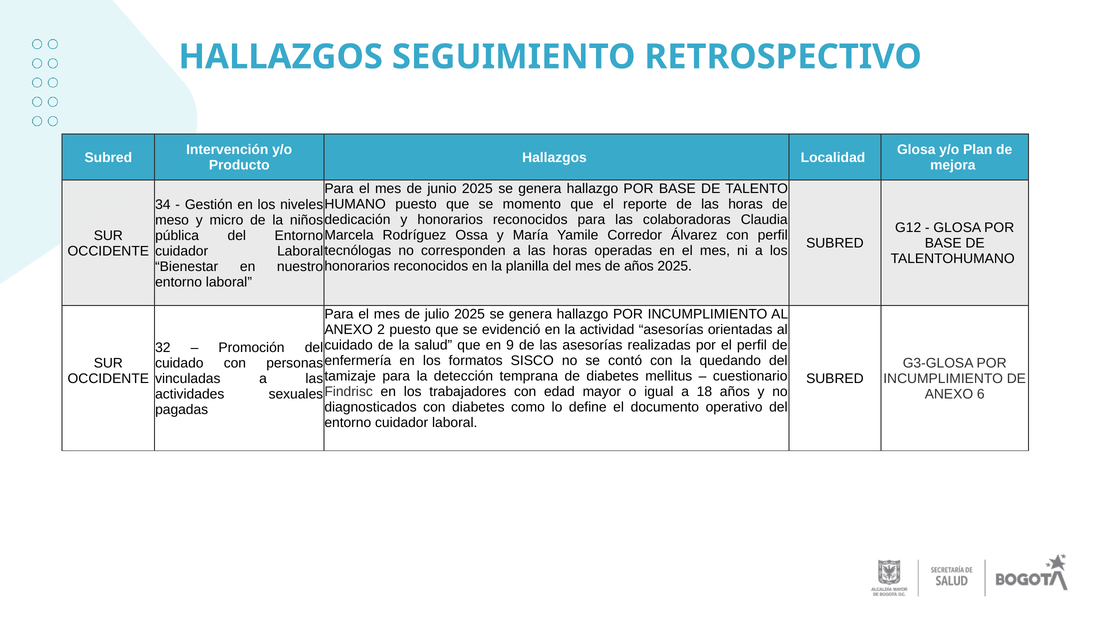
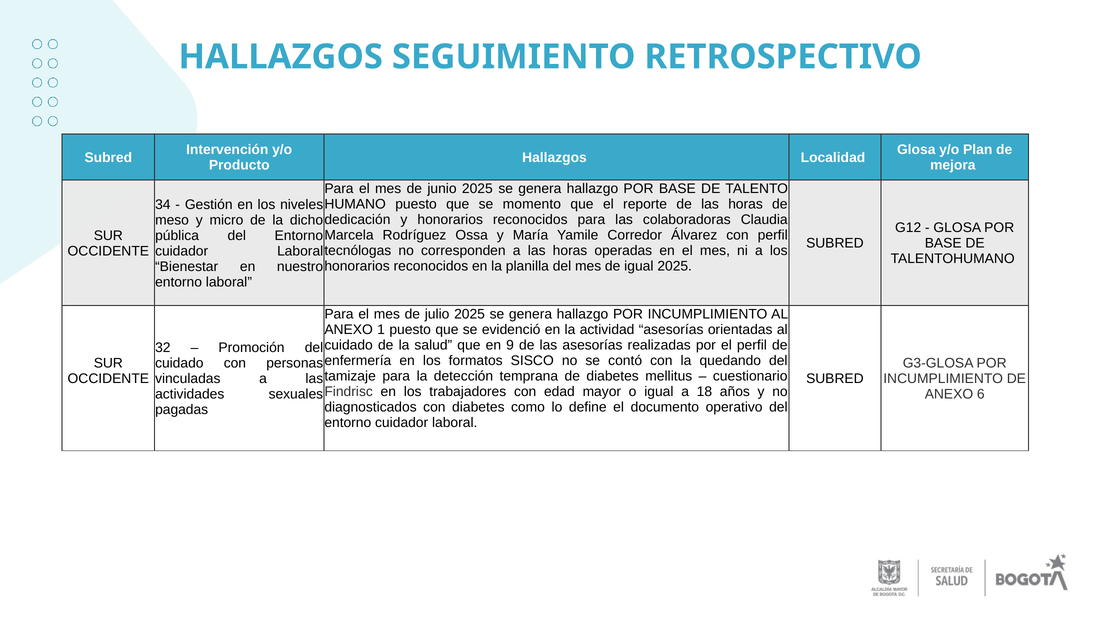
niños: niños -> dicho
de años: años -> igual
2: 2 -> 1
